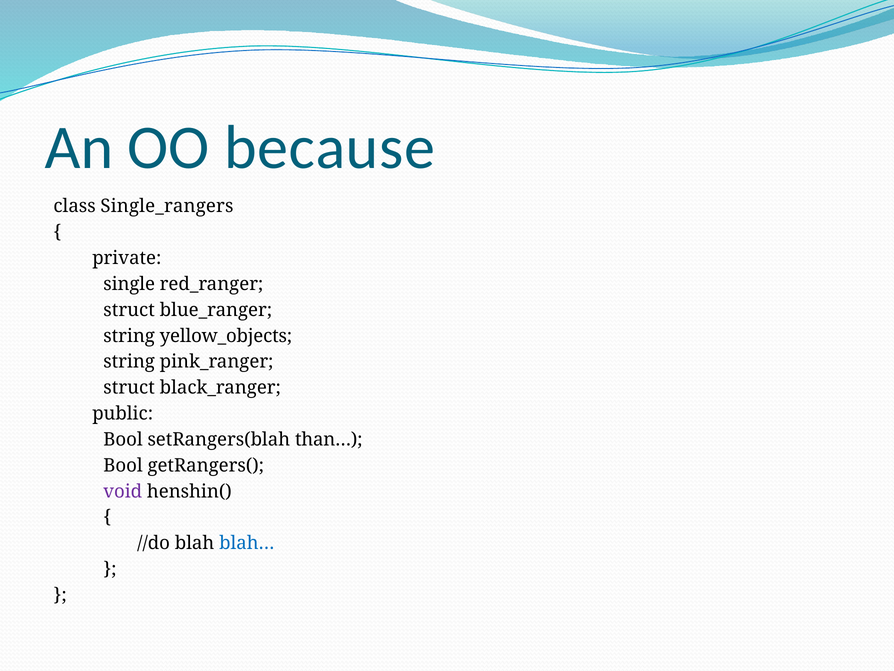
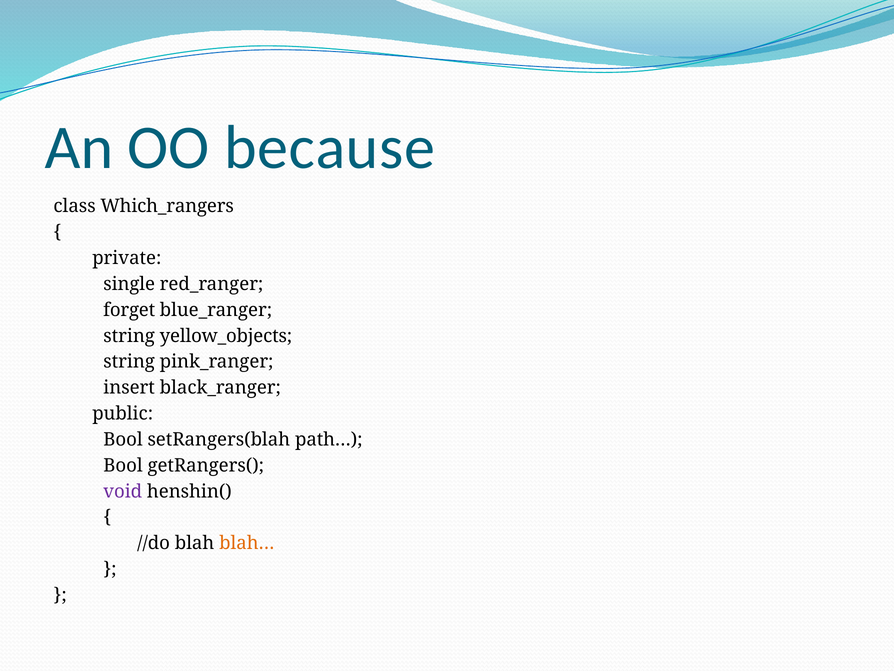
Single_rangers: Single_rangers -> Which_rangers
struct at (129, 310): struct -> forget
struct at (129, 387): struct -> insert
than…: than… -> path…
blah… colour: blue -> orange
